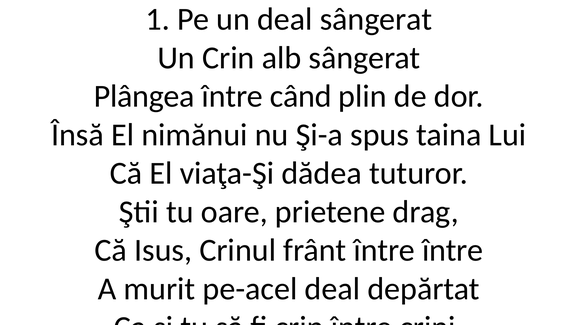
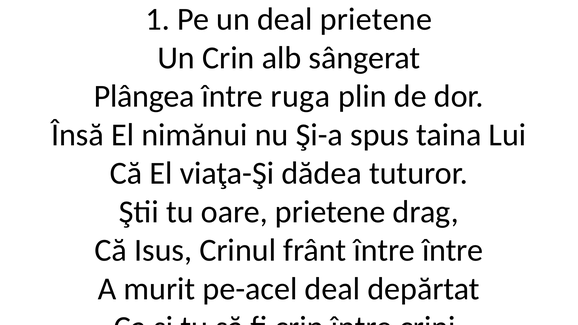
deal sângerat: sângerat -> prietene
când: când -> ruga
